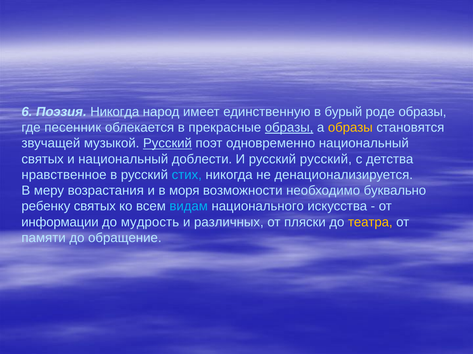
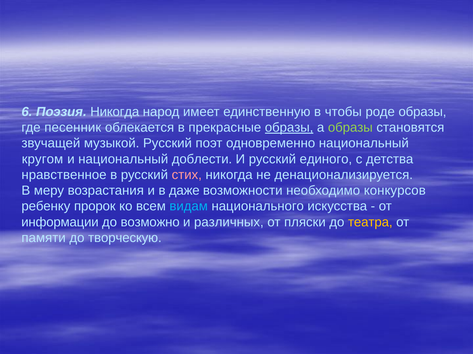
бурый: бурый -> чтобы
образы at (350, 128) colour: yellow -> light green
Русский at (167, 144) underline: present -> none
святых at (43, 159): святых -> кругом
русский русский: русский -> единого
стих colour: light blue -> pink
моря: моря -> даже
буквально: буквально -> конкурсов
ребенку святых: святых -> пророк
мудрость: мудрость -> возможно
обращение: обращение -> творческую
